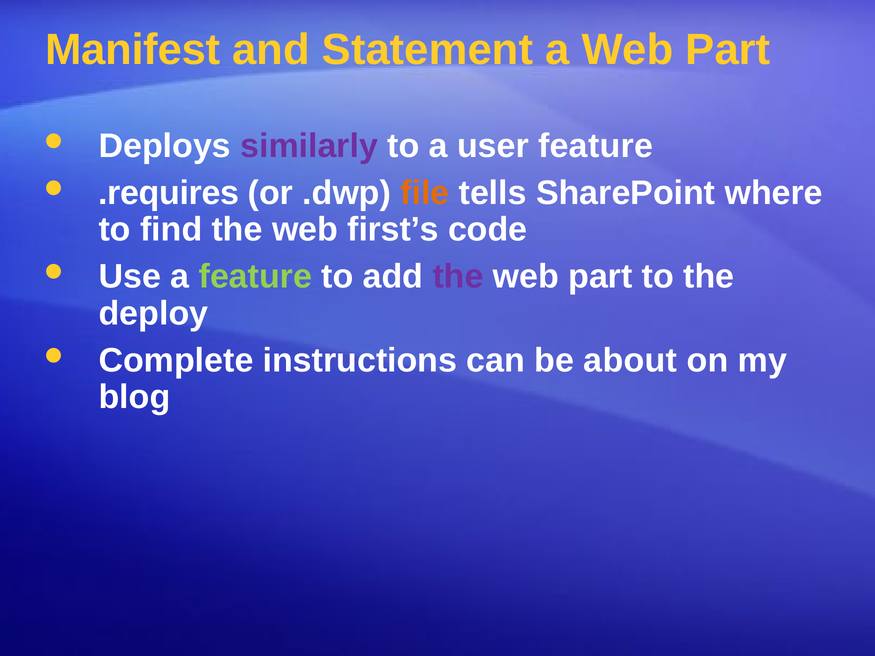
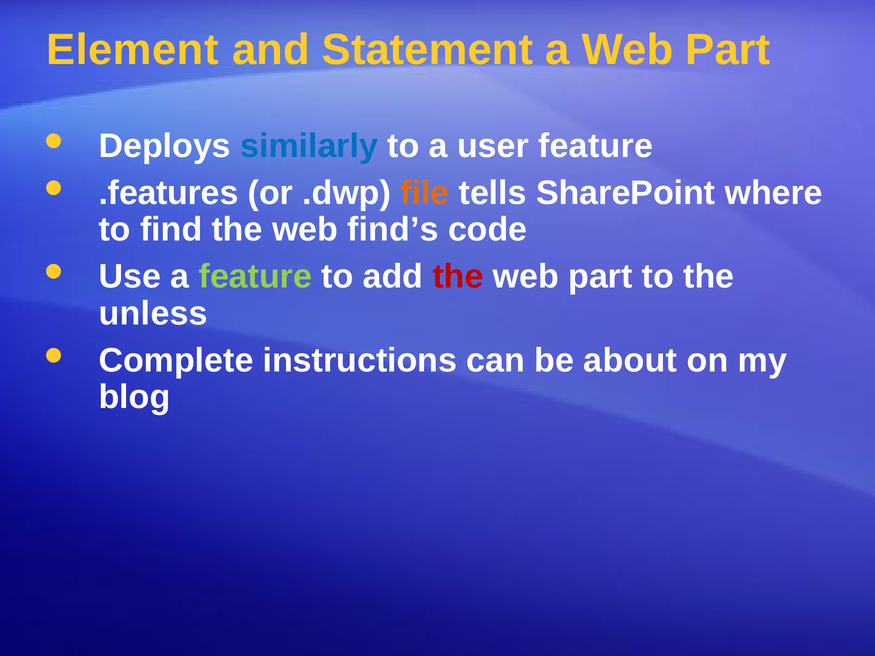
Manifest: Manifest -> Element
similarly colour: purple -> blue
.requires: .requires -> .features
first’s: first’s -> find’s
the at (458, 277) colour: purple -> red
deploy: deploy -> unless
